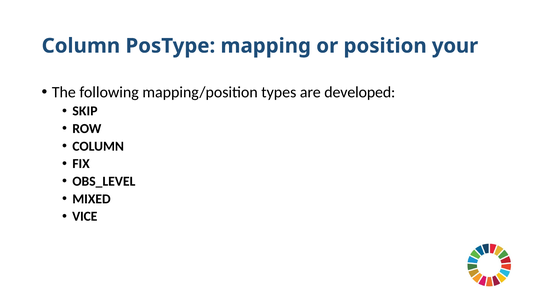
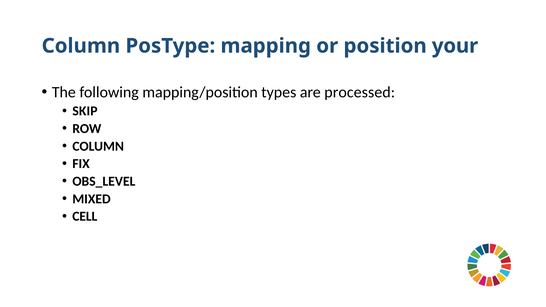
developed: developed -> processed
VICE: VICE -> CELL
